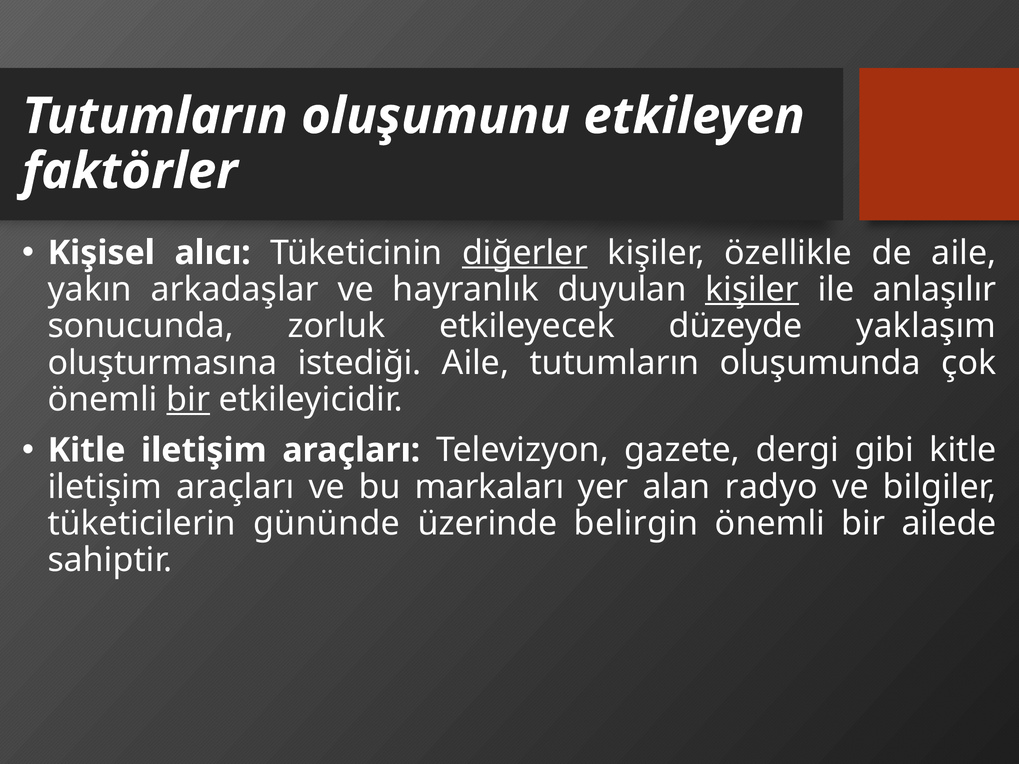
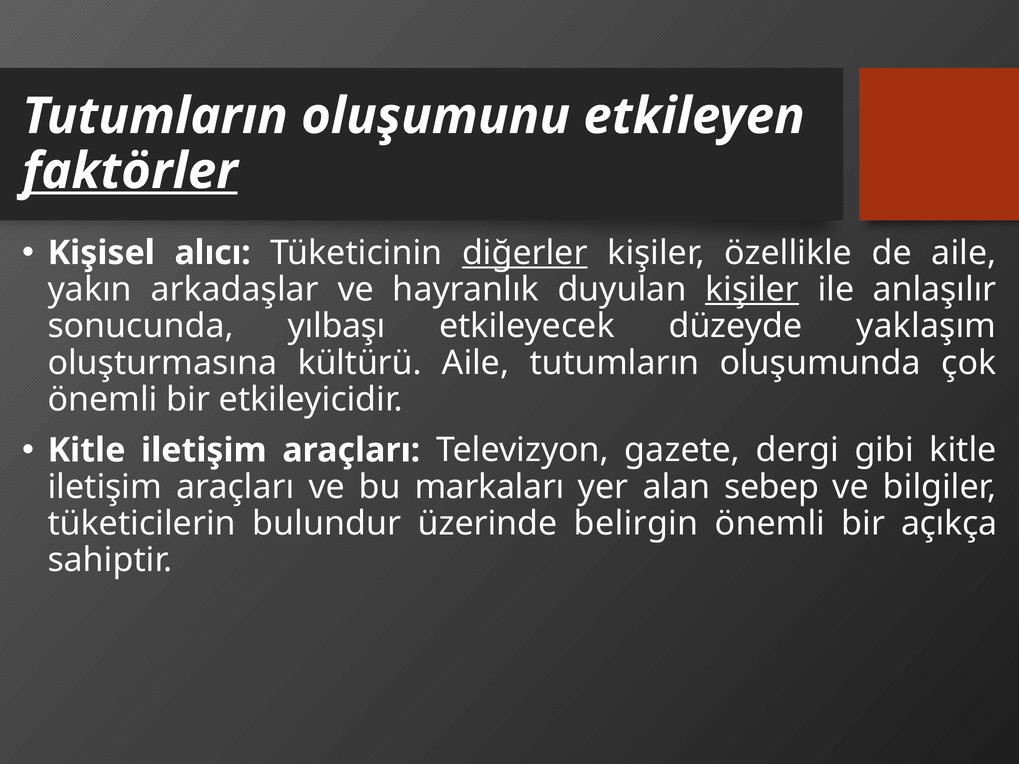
faktörler underline: none -> present
zorluk: zorluk -> yılbaşı
istediği: istediği -> kültürü
bir at (188, 400) underline: present -> none
radyo: radyo -> sebep
gününde: gününde -> bulundur
ailede: ailede -> açıkça
